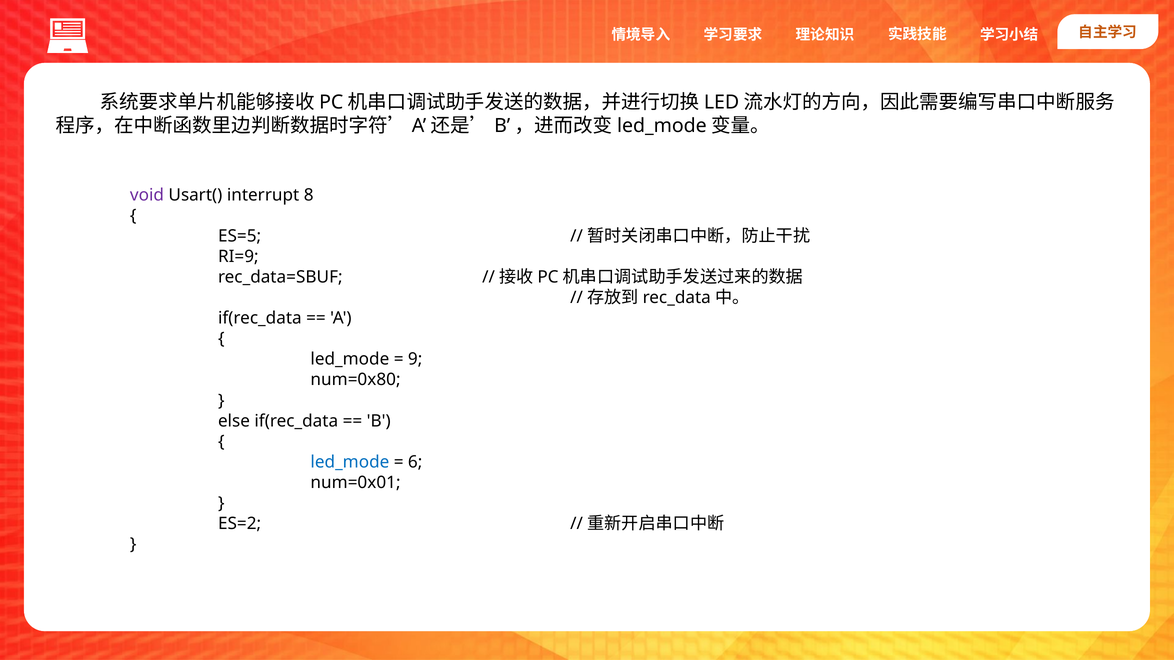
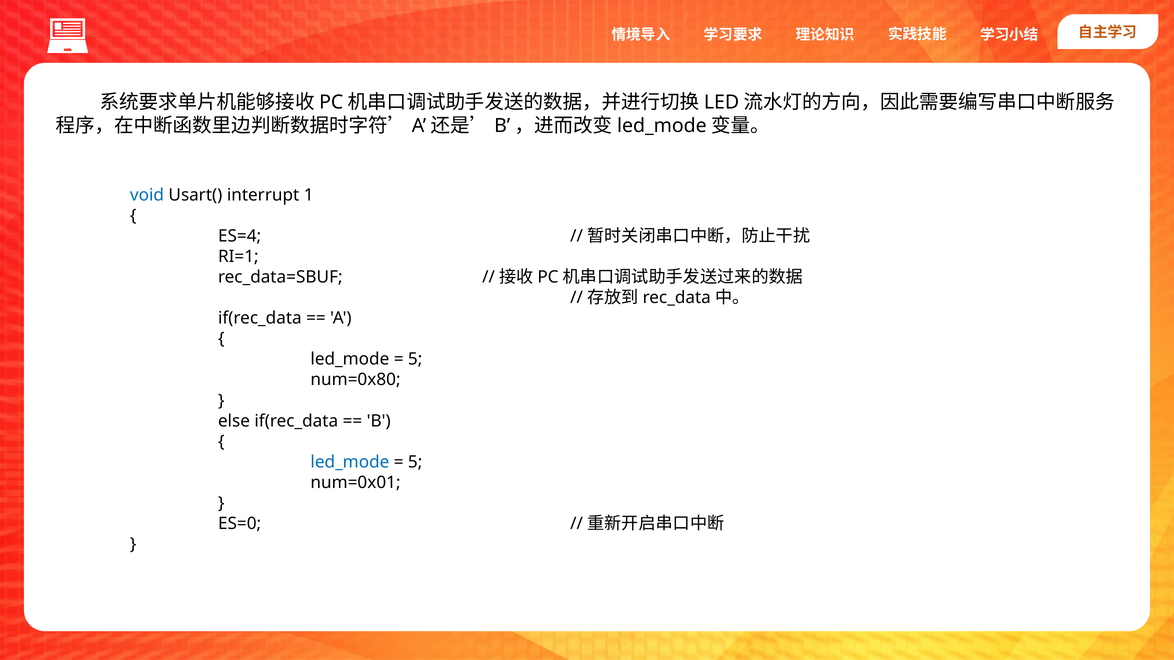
void colour: purple -> blue
8: 8 -> 1
ES=5: ES=5 -> ES=4
RI=9: RI=9 -> RI=1
9 at (415, 359): 9 -> 5
6 at (415, 462): 6 -> 5
ES=2: ES=2 -> ES=0
